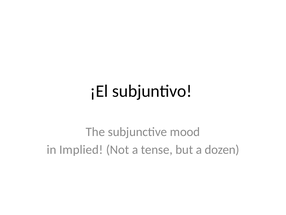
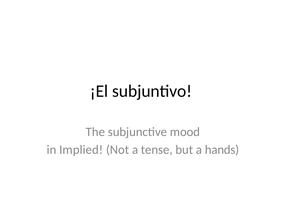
dozen: dozen -> hands
